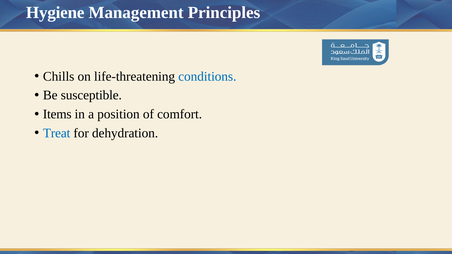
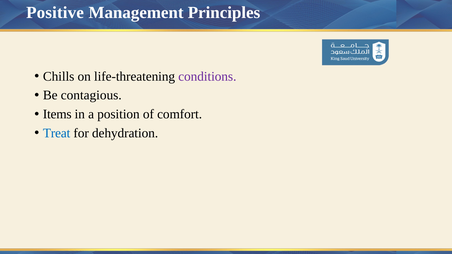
Hygiene: Hygiene -> Positive
conditions colour: blue -> purple
susceptible: susceptible -> contagious
